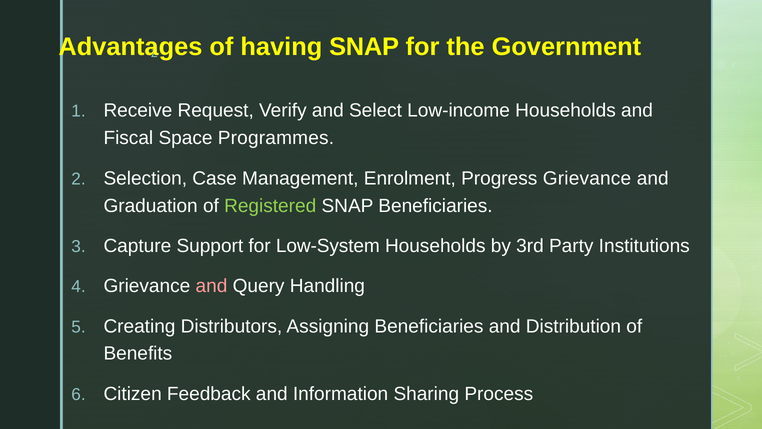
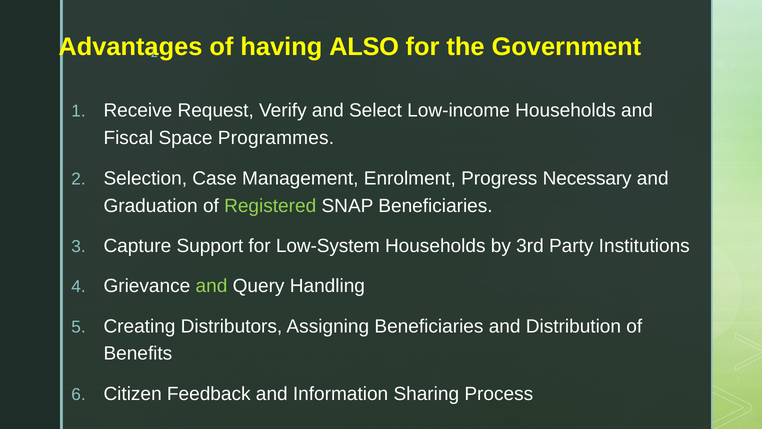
having SNAP: SNAP -> ALSO
Progress Grievance: Grievance -> Necessary
and at (211, 286) colour: pink -> light green
